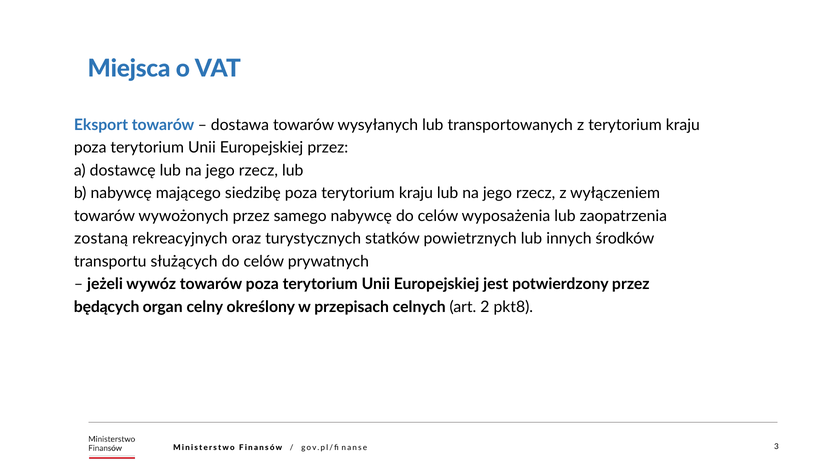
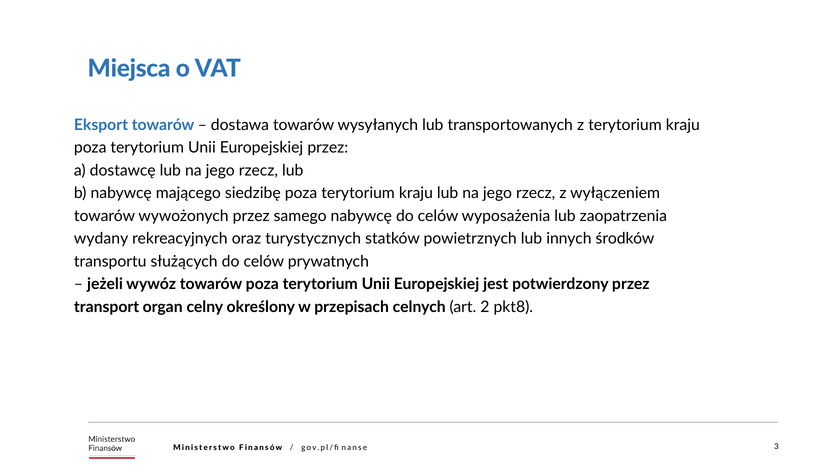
zostaną: zostaną -> wydany
będących: będących -> transport
